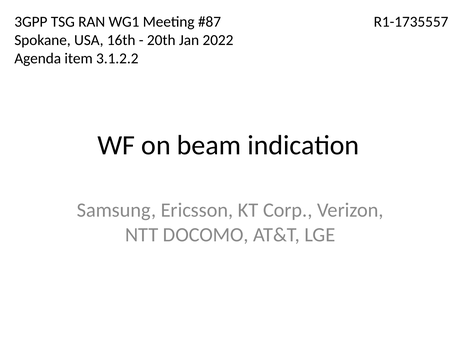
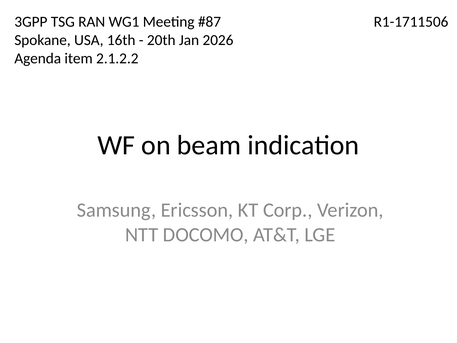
R1-1735557: R1-1735557 -> R1-1711506
2022: 2022 -> 2026
3.1.2.2: 3.1.2.2 -> 2.1.2.2
